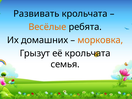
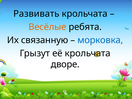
домашних: домашних -> связанную
морковка colour: orange -> blue
семья: семья -> дворе
